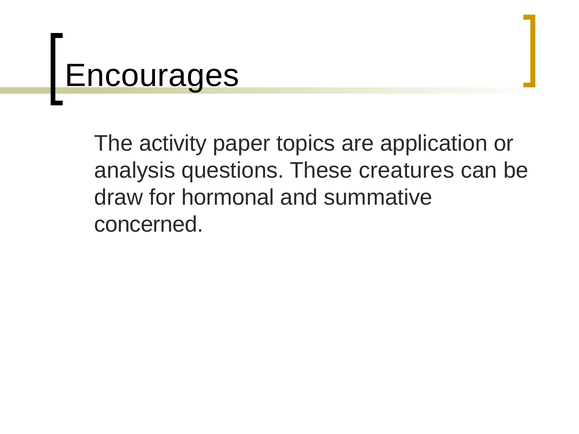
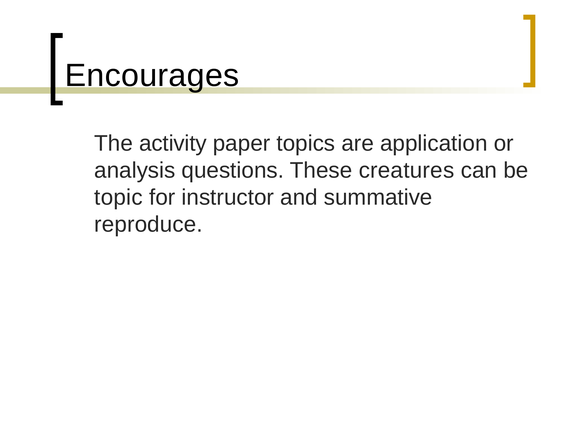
draw: draw -> topic
hormonal: hormonal -> instructor
concerned: concerned -> reproduce
